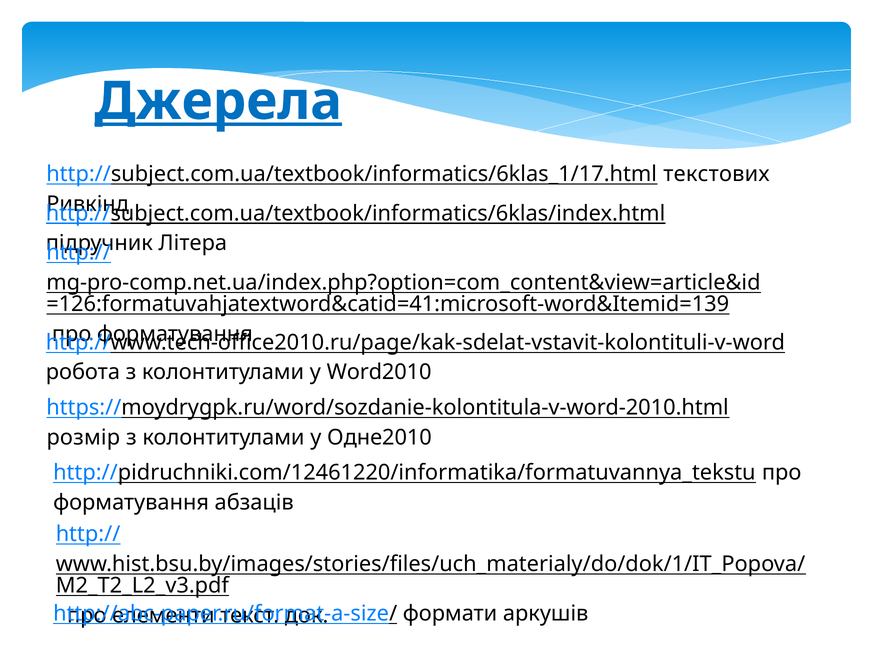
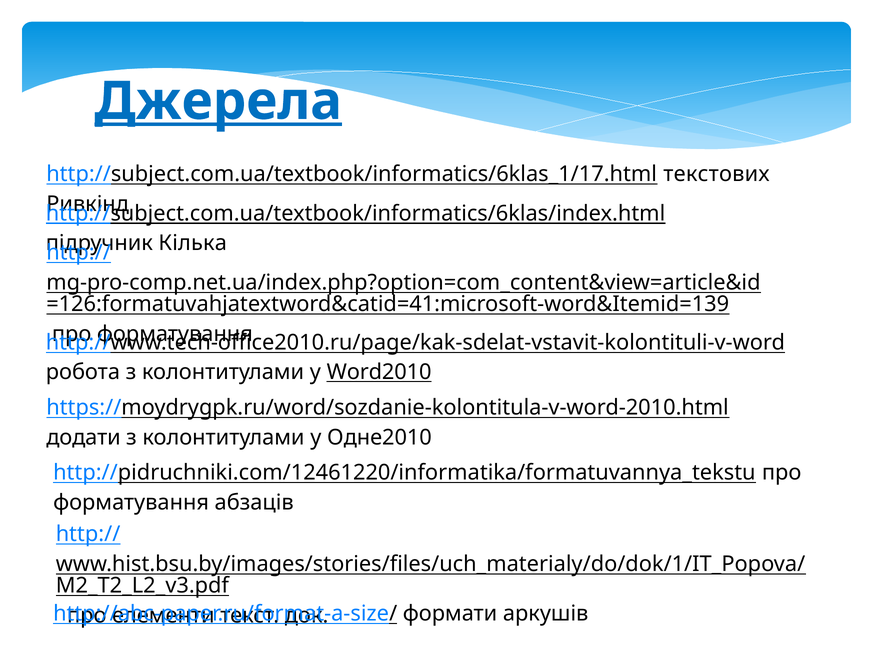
Літера: Літера -> Кілька
Word2010 underline: none -> present
розмір: розмір -> додати
